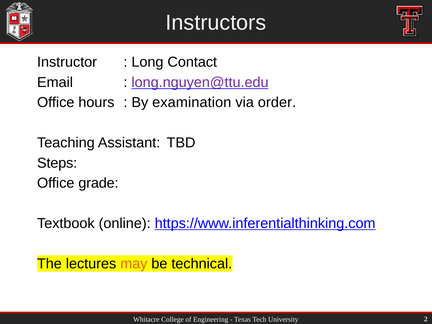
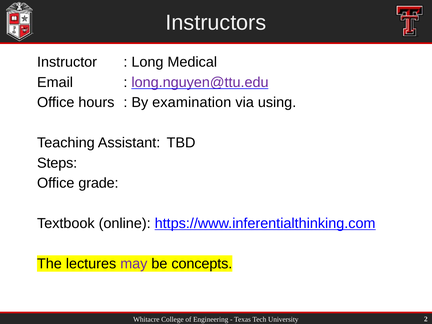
Contact: Contact -> Medical
order: order -> using
may colour: orange -> purple
technical: technical -> concepts
